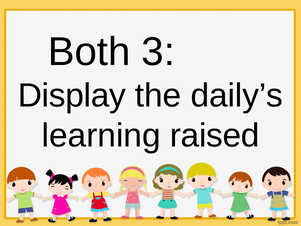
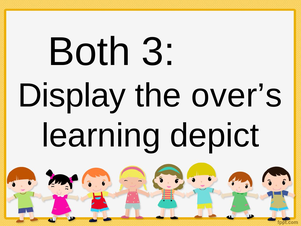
daily’s: daily’s -> over’s
raised: raised -> depict
